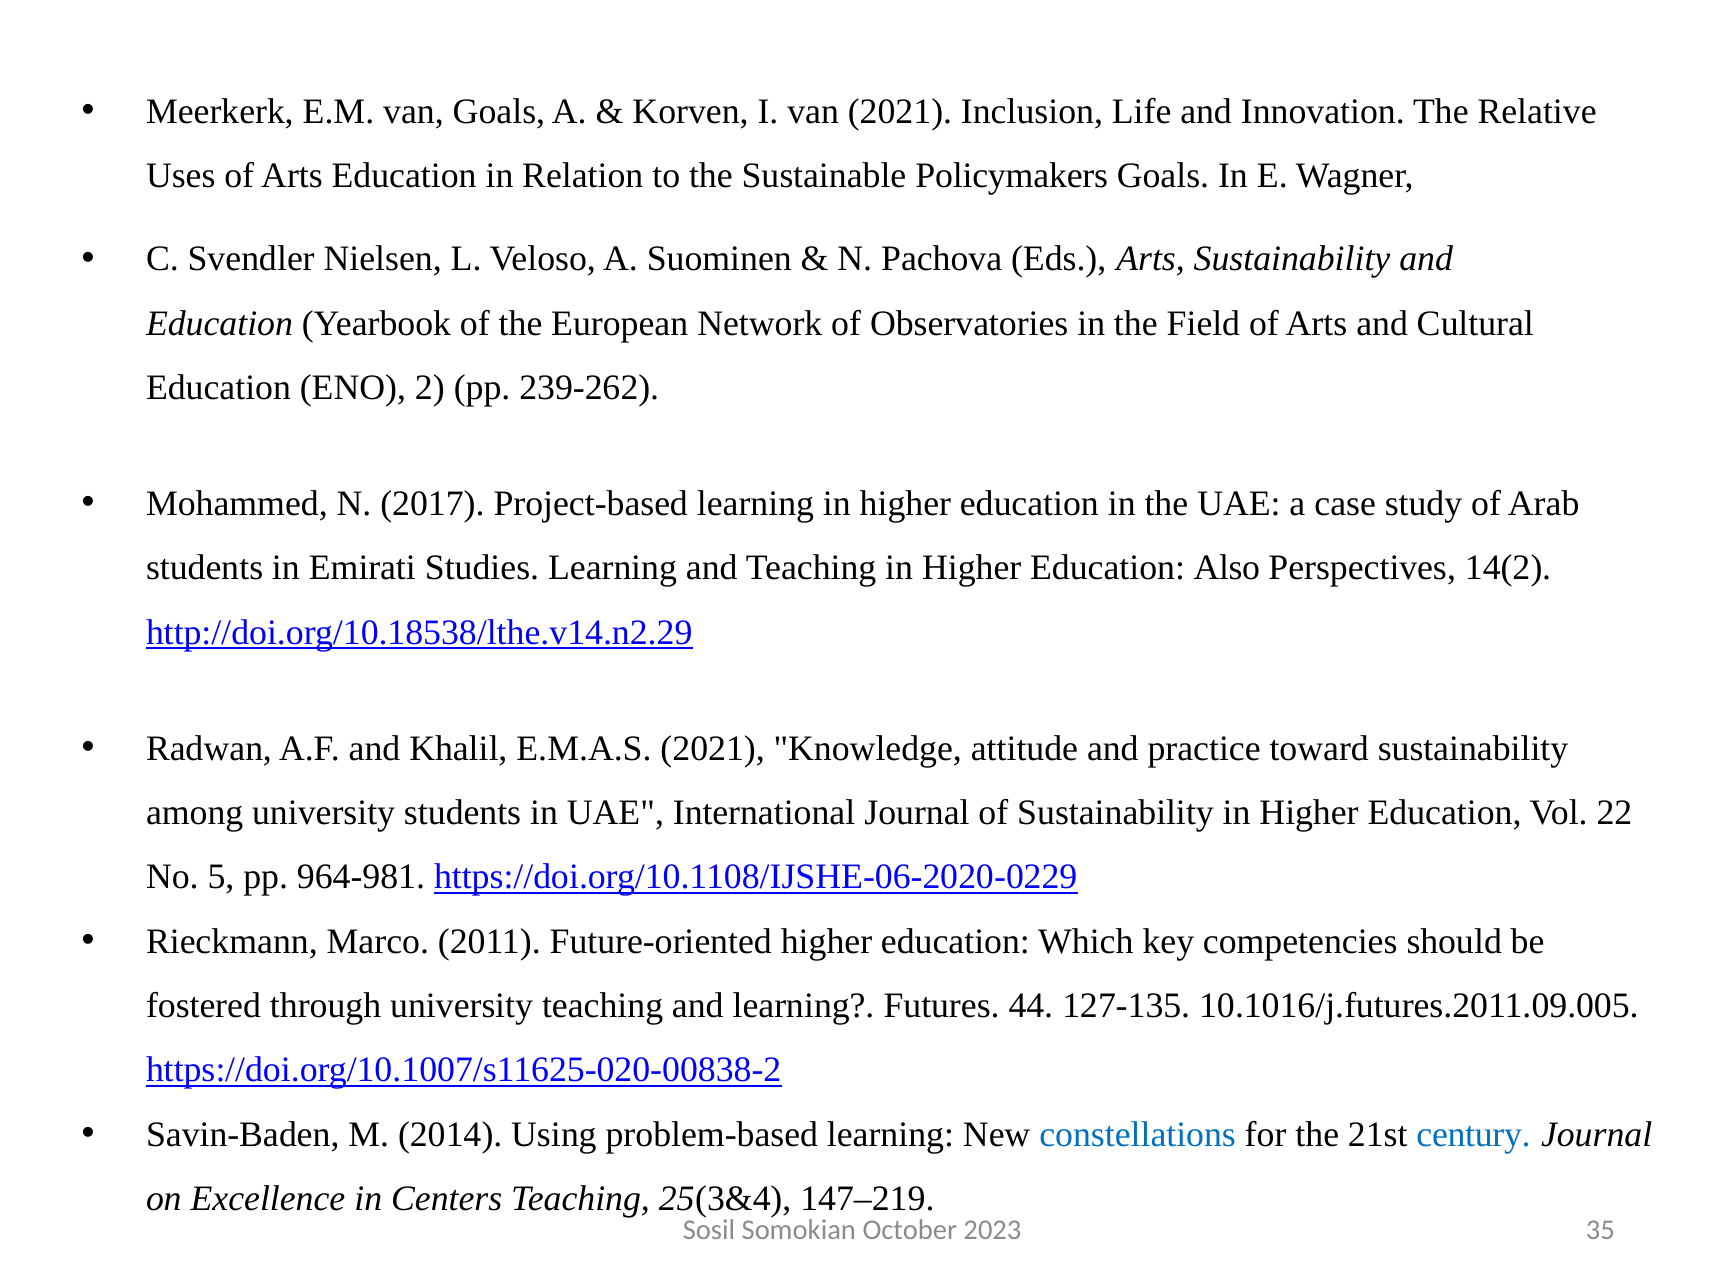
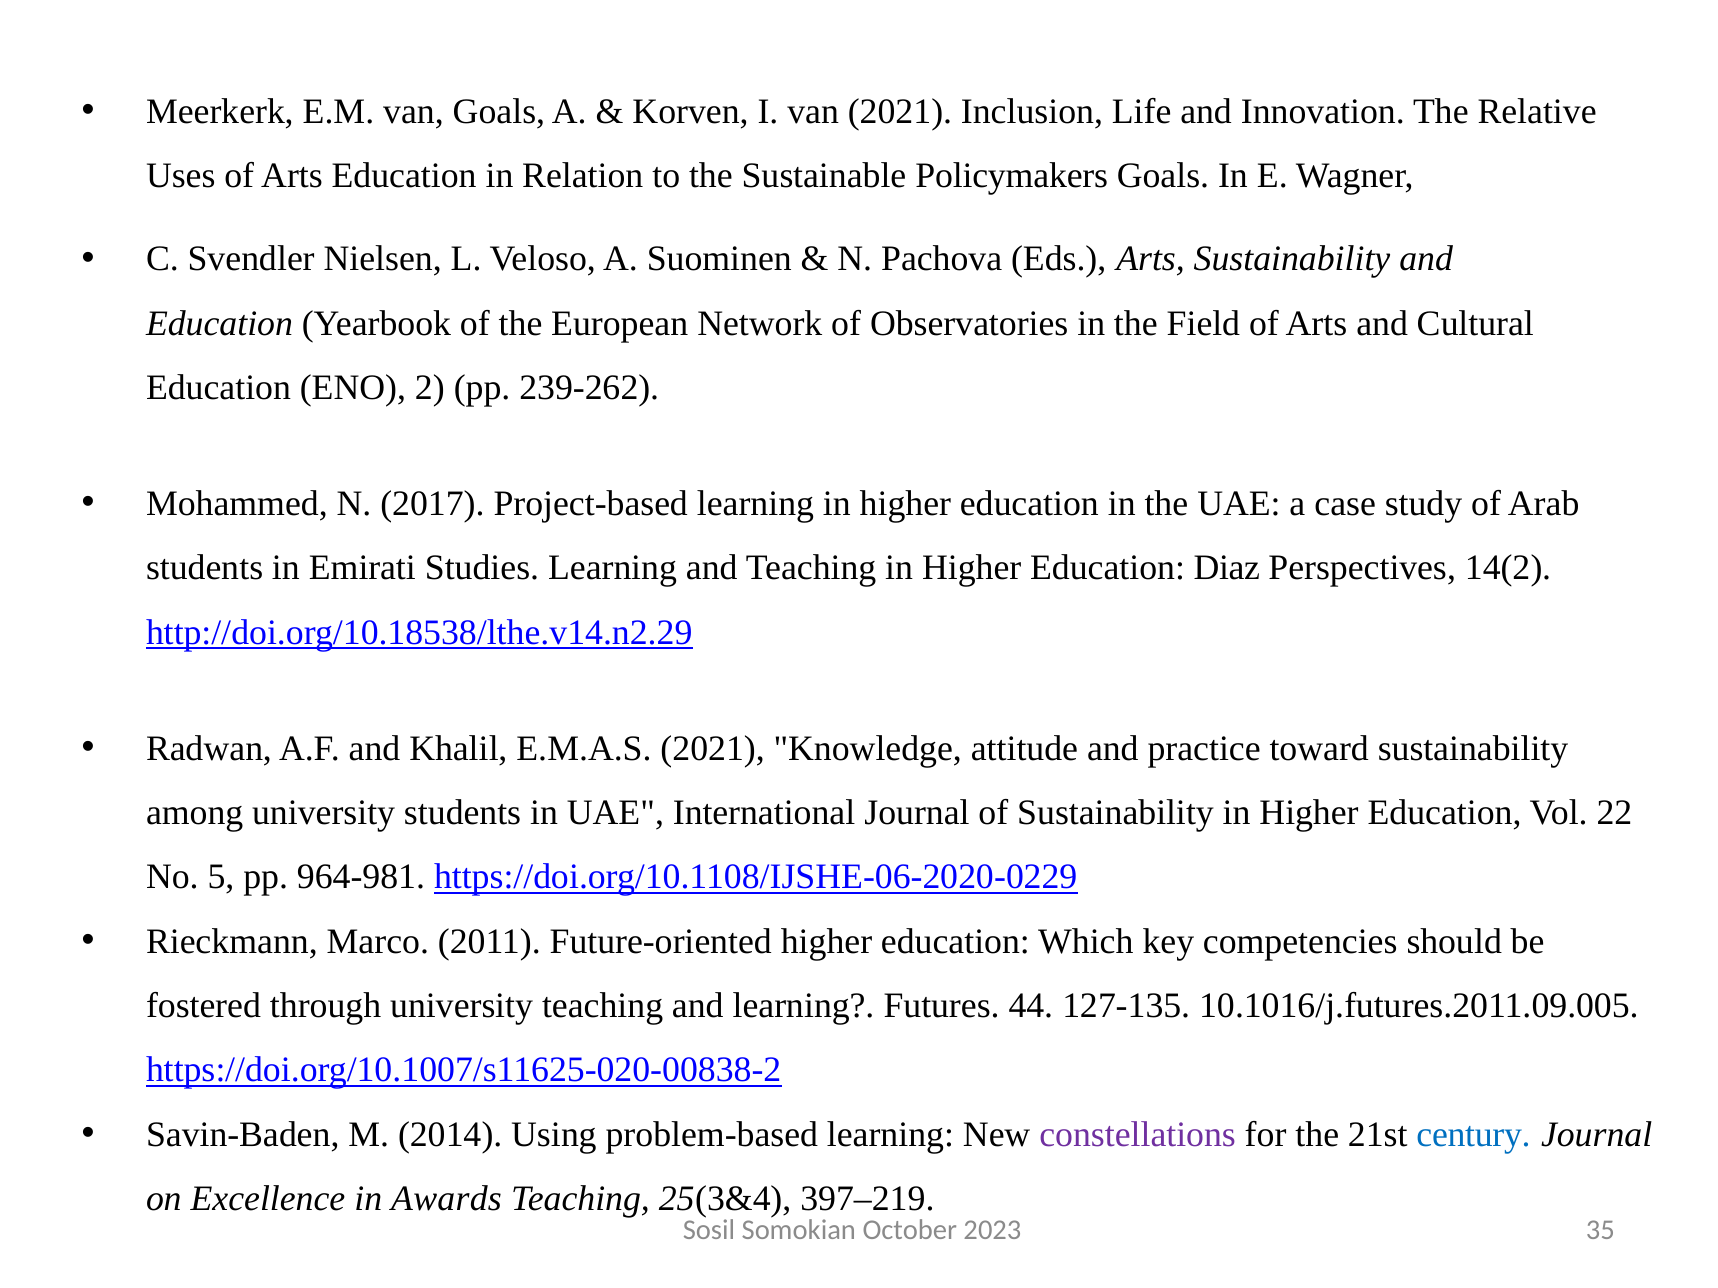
Also: Also -> Diaz
constellations colour: blue -> purple
Centers: Centers -> Awards
147–219: 147–219 -> 397–219
